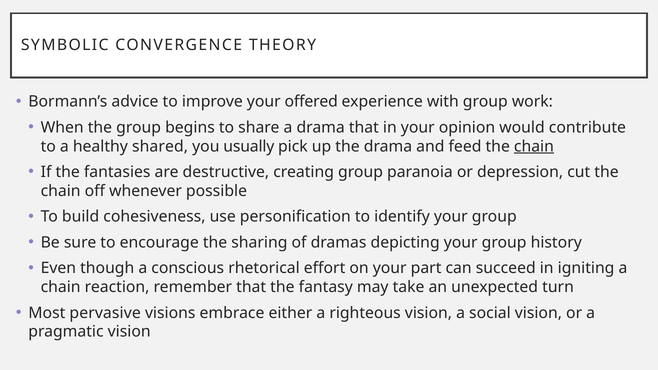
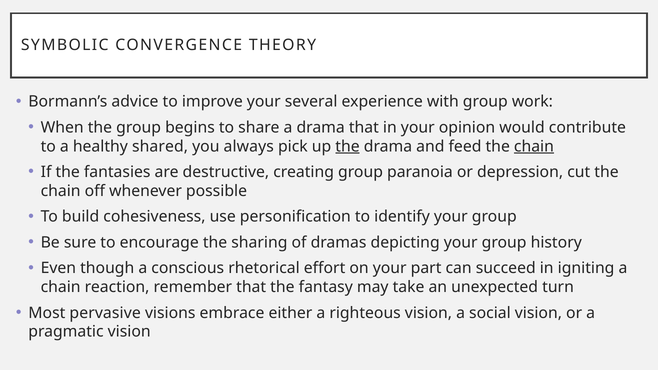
offered: offered -> several
usually: usually -> always
the at (348, 146) underline: none -> present
